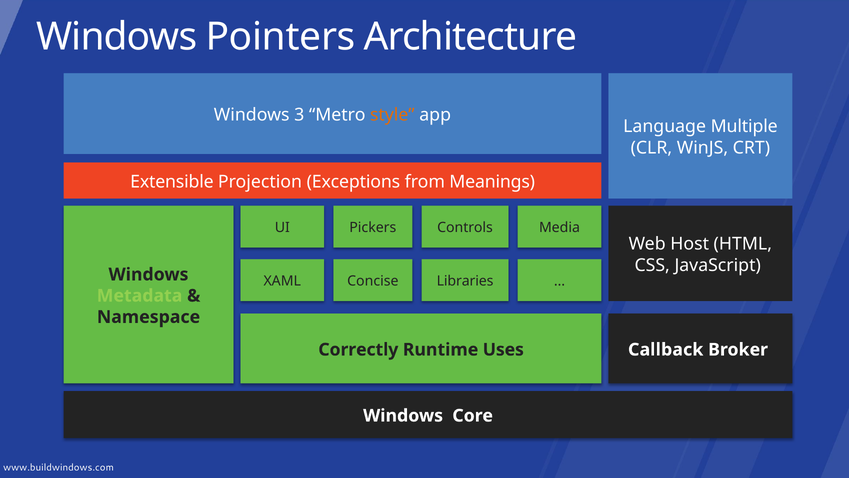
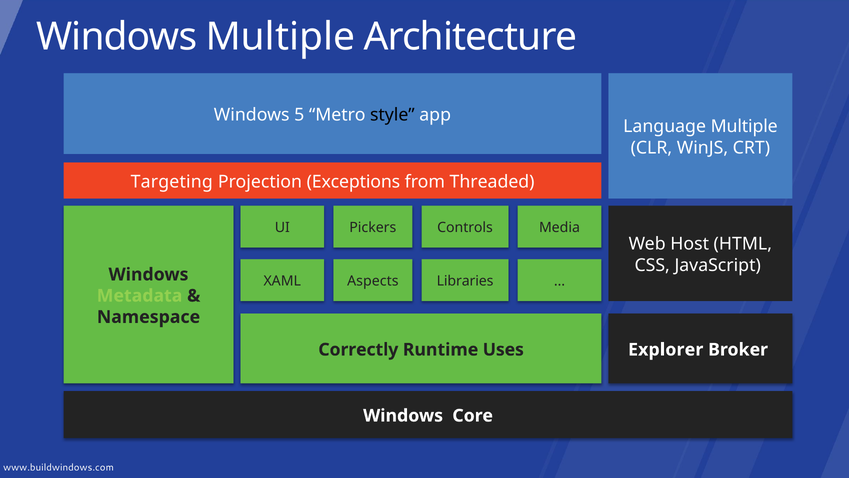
Windows Pointers: Pointers -> Multiple
3: 3 -> 5
style colour: orange -> black
Extensible: Extensible -> Targeting
Meanings: Meanings -> Threaded
Concise: Concise -> Aspects
Callback: Callback -> Explorer
